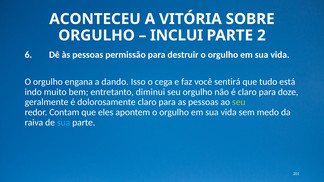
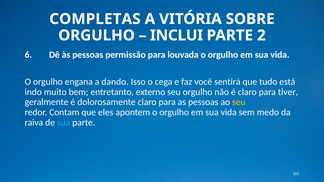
ACONTECEU: ACONTECEU -> COMPLETAS
destruir: destruir -> louvada
diminui: diminui -> externo
doze: doze -> tiver
seu at (239, 102) colour: light green -> yellow
